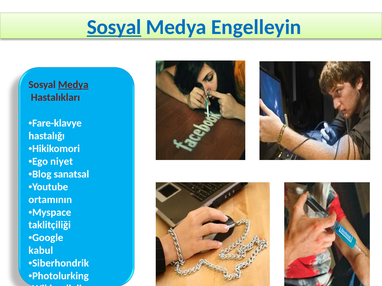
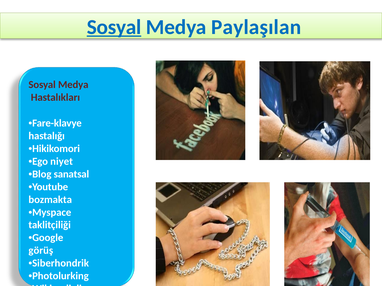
Engelleyin: Engelleyin -> Paylaşılan
Medya at (73, 85) underline: present -> none
ortamının: ortamının -> bozmakta
kabul: kabul -> görüş
